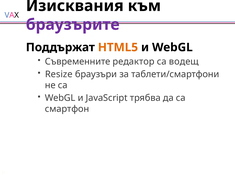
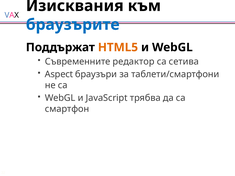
браузърите colour: purple -> blue
водещ: водещ -> сетива
Resize: Resize -> Aspect
